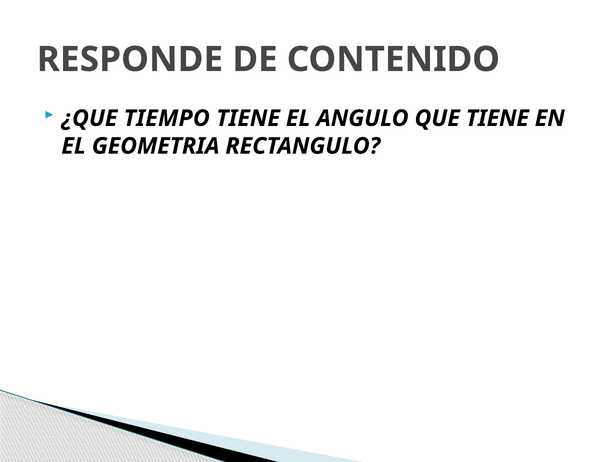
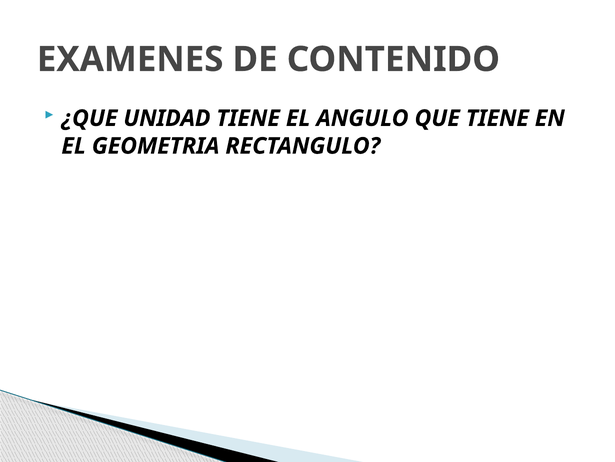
RESPONDE: RESPONDE -> EXAMENES
TIEMPO: TIEMPO -> UNIDAD
